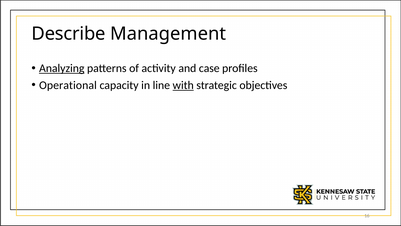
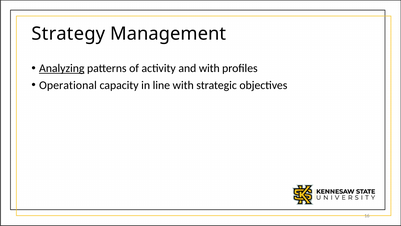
Describe: Describe -> Strategy
and case: case -> with
with at (183, 85) underline: present -> none
